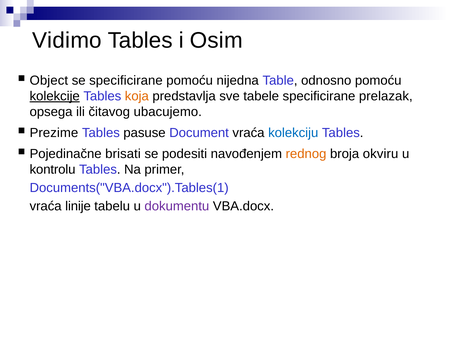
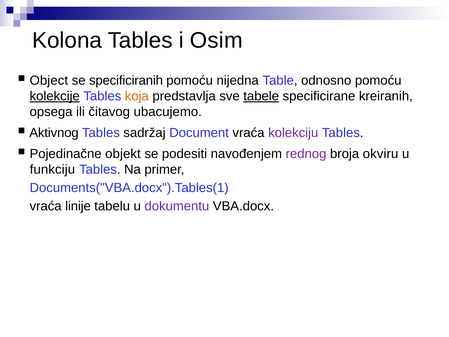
Vidimo: Vidimo -> Kolona
se specificirane: specificirane -> specificiranih
tabele underline: none -> present
prelazak: prelazak -> kreiranih
Prezime: Prezime -> Aktivnog
pasuse: pasuse -> sadržaj
kolekciju colour: blue -> purple
brisati: brisati -> objekt
rednog colour: orange -> purple
kontrolu: kontrolu -> funkciju
